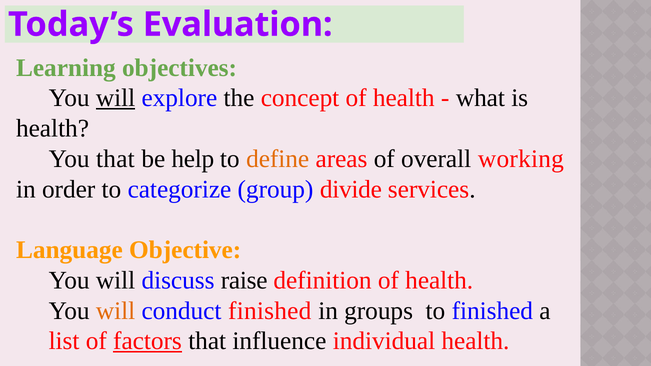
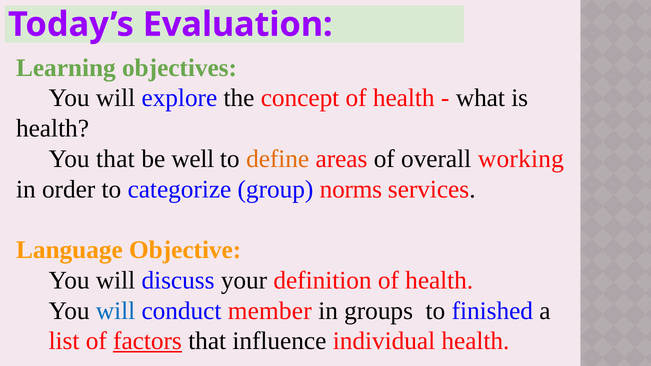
will at (116, 98) underline: present -> none
help: help -> well
divide: divide -> norms
raise: raise -> your
will at (116, 311) colour: orange -> blue
conduct finished: finished -> member
